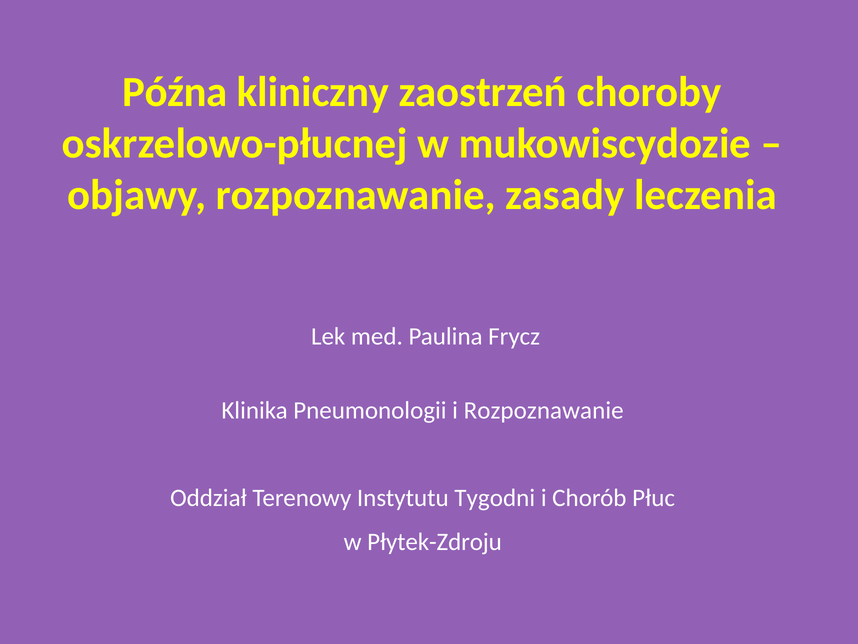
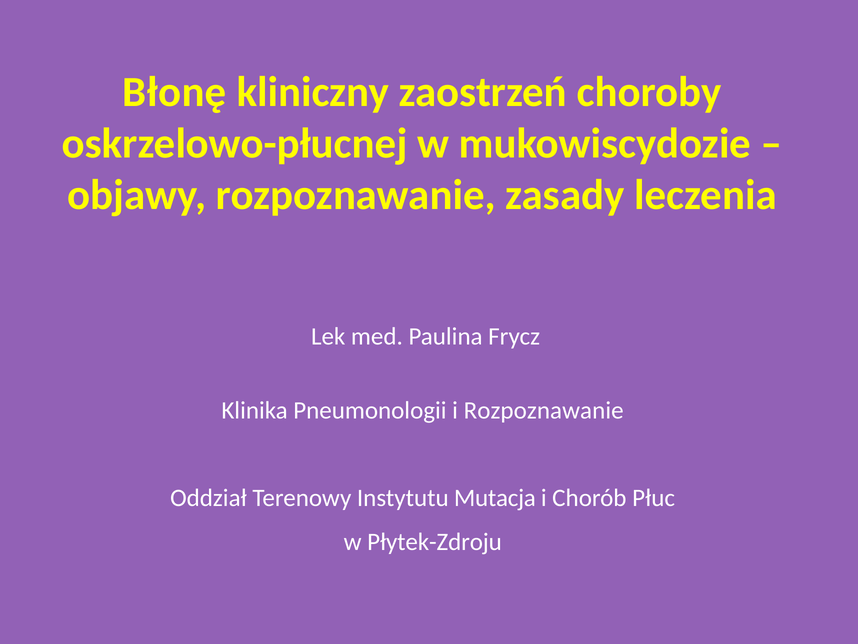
Późna: Późna -> Błonę
Tygodni: Tygodni -> Mutacja
